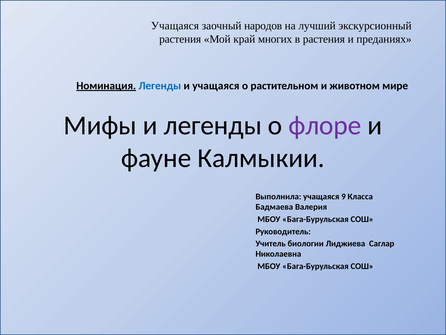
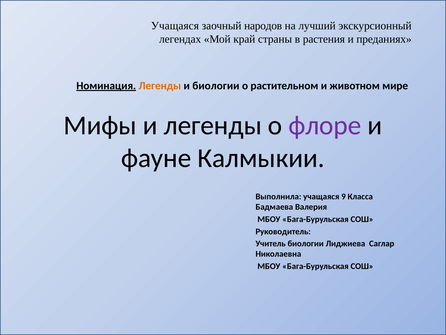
растения at (180, 39): растения -> легендах
многих: многих -> страны
Легенды at (160, 86) colour: blue -> orange
и учащаяся: учащаяся -> биологии
